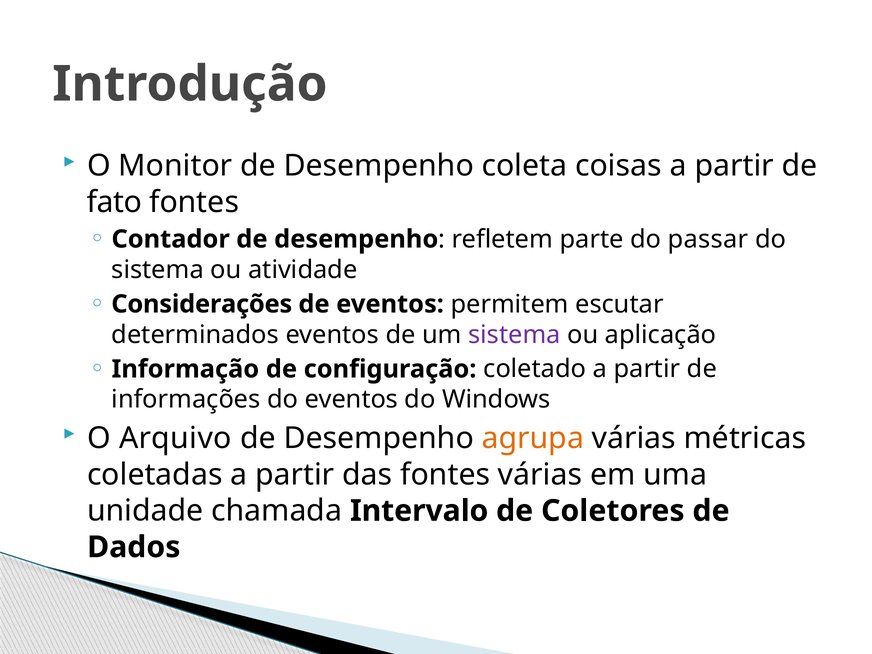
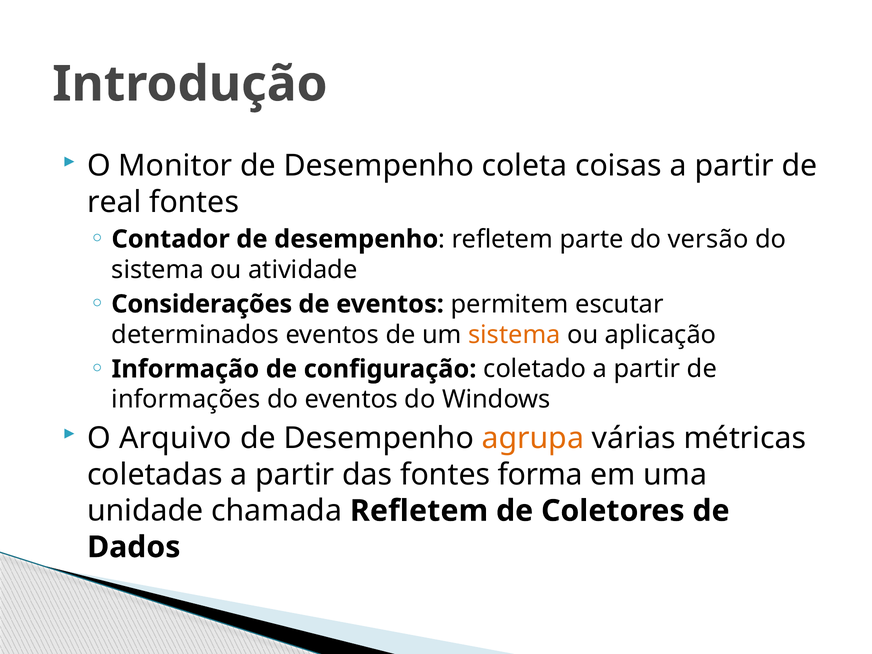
fato: fato -> real
passar: passar -> versão
sistema at (514, 335) colour: purple -> orange
fontes várias: várias -> forma
chamada Intervalo: Intervalo -> Refletem
